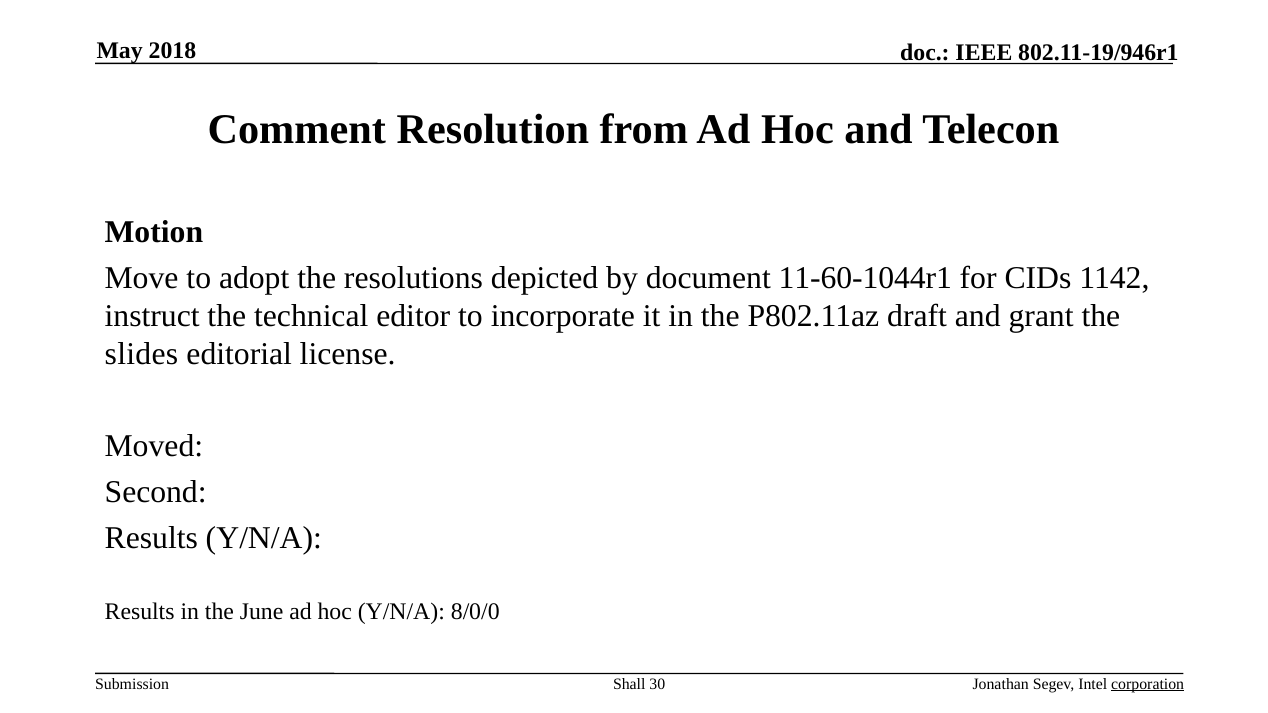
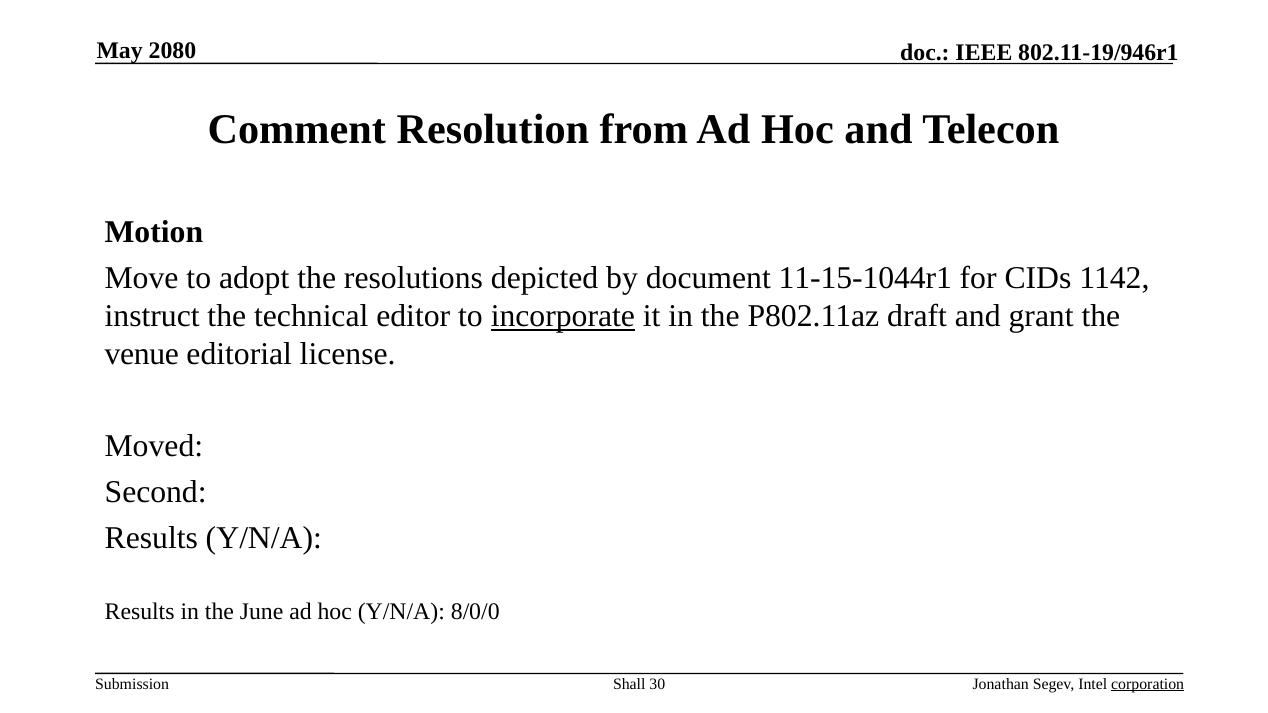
2018: 2018 -> 2080
11-60-1044r1: 11-60-1044r1 -> 11-15-1044r1
incorporate underline: none -> present
slides: slides -> venue
